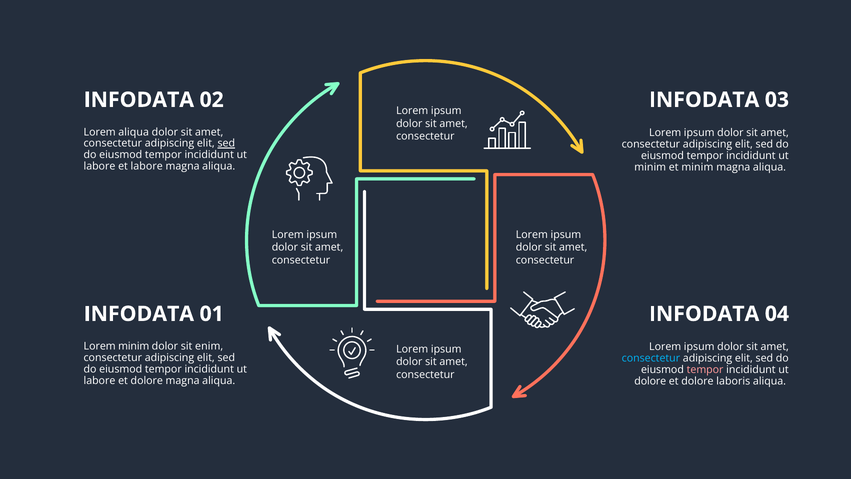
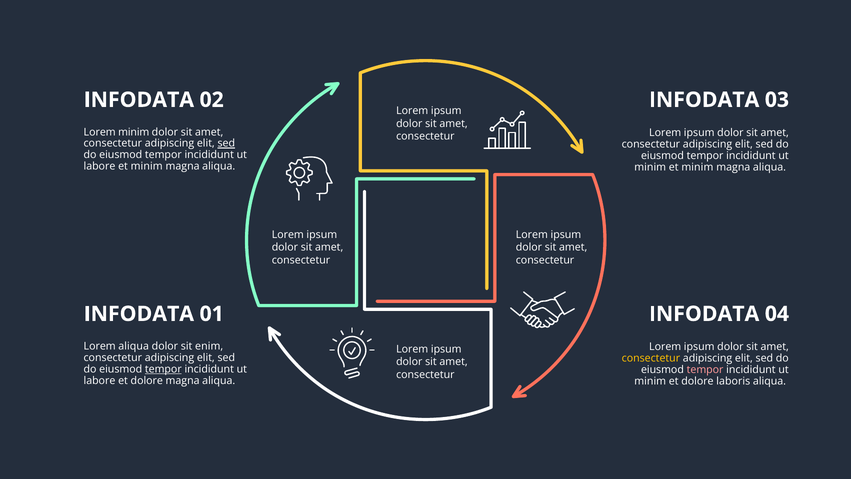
Lorem aliqua: aliqua -> minim
labore et labore: labore -> minim
Lorem minim: minim -> aliqua
consectetur at (651, 358) colour: light blue -> yellow
tempor at (163, 369) underline: none -> present
dolore at (650, 381): dolore -> minim
